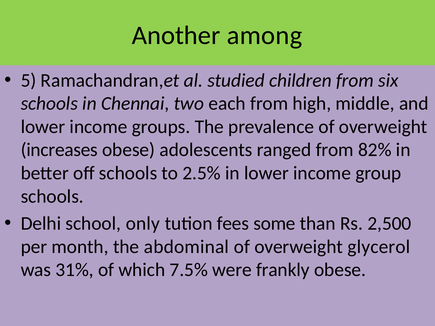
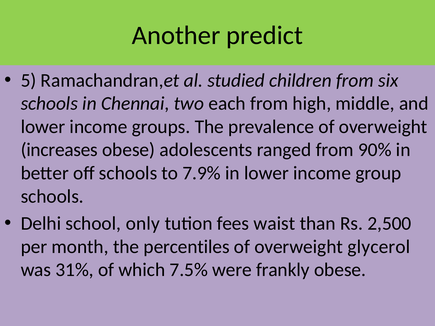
among: among -> predict
82%: 82% -> 90%
2.5%: 2.5% -> 7.9%
some: some -> waist
abdominal: abdominal -> percentiles
